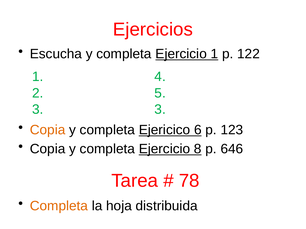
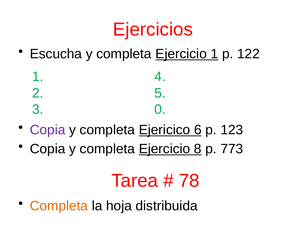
3 3: 3 -> 0
Copia at (48, 130) colour: orange -> purple
646: 646 -> 773
